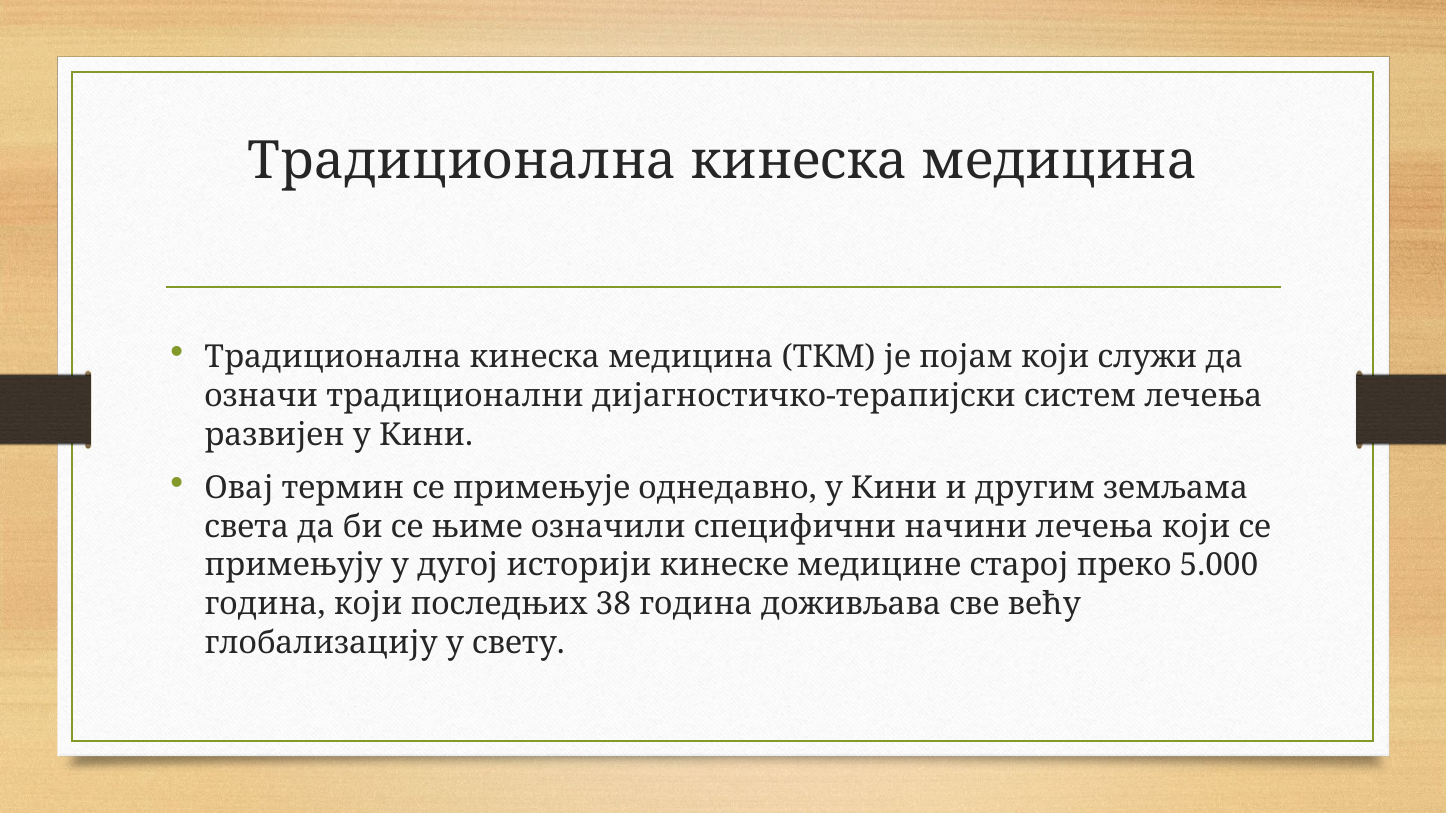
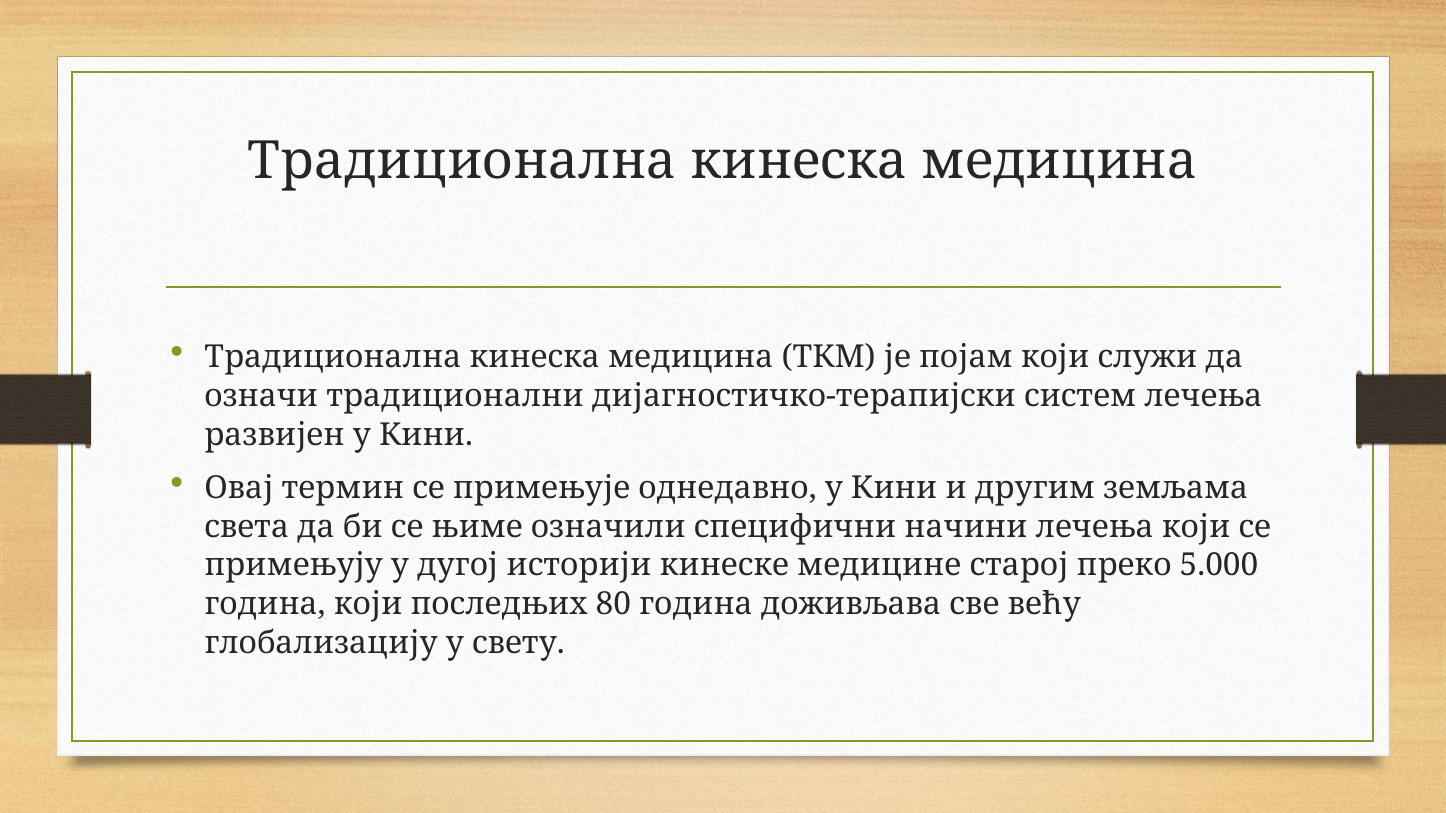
38: 38 -> 80
